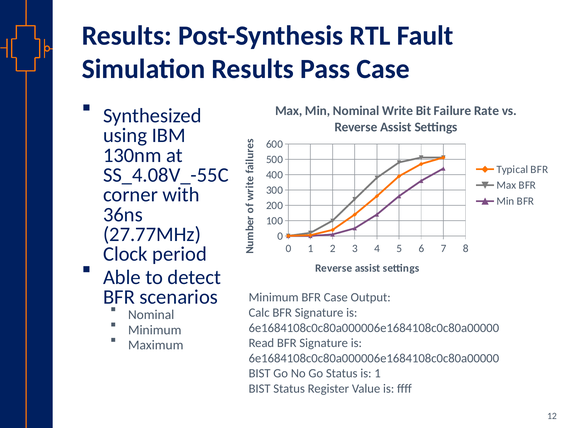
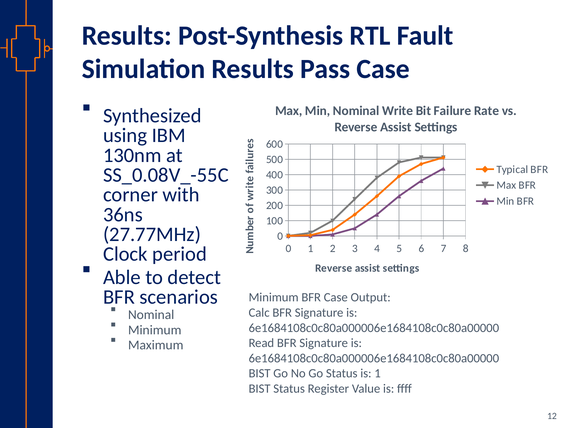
SS_4.08V_-55C: SS_4.08V_-55C -> SS_0.08V_-55C
